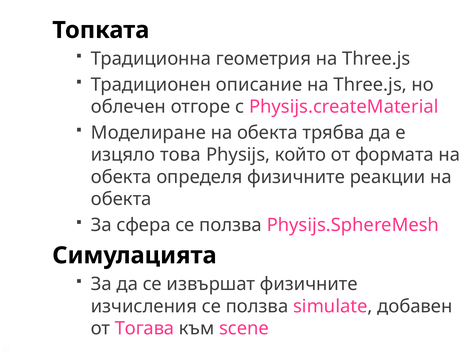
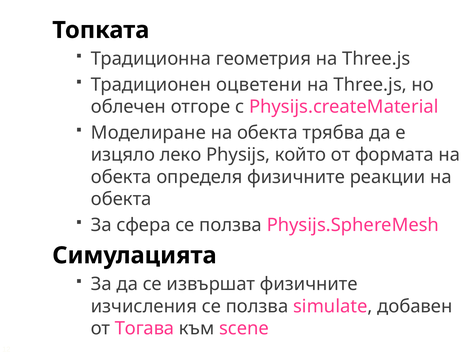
описание: описание -> оцветени
това: това -> леко
